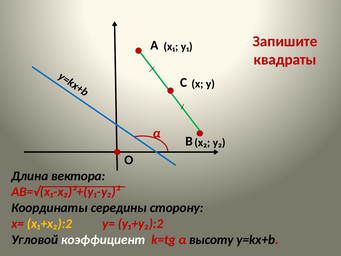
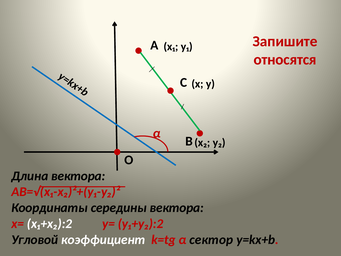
квадраты: квадраты -> относятся
середины сторону: сторону -> вектора
х₁+х₂):2 colour: yellow -> white
высоту: высоту -> сектор
